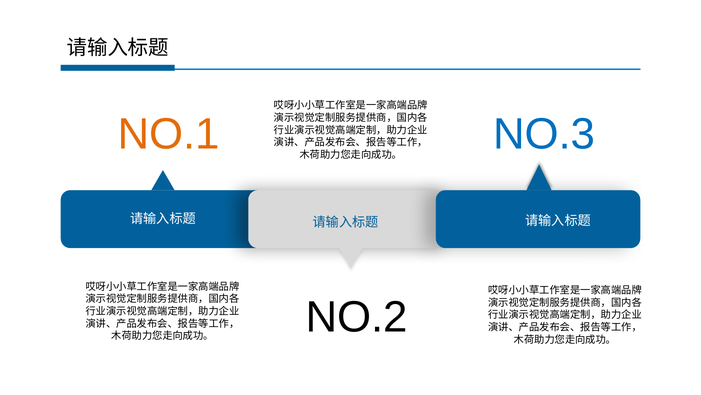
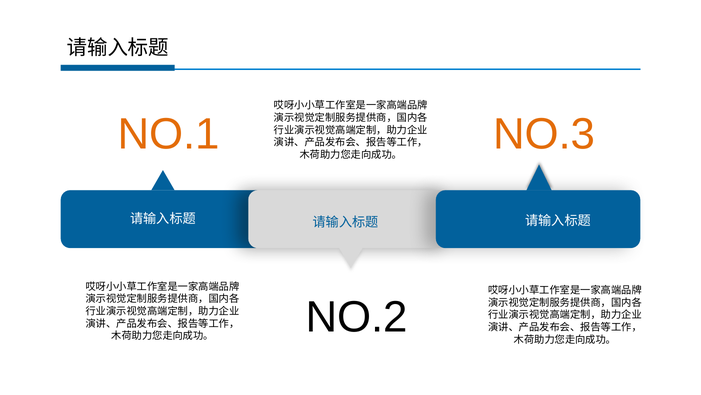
NO.3 colour: blue -> orange
